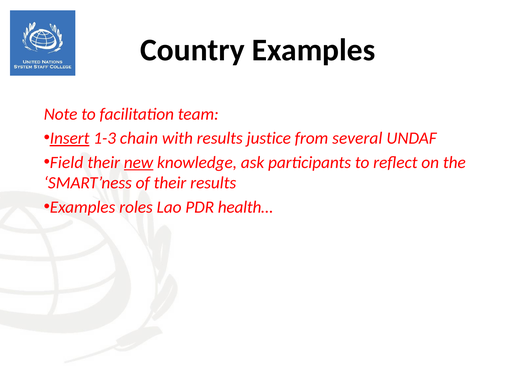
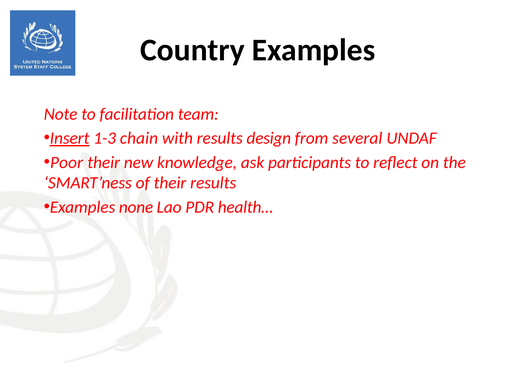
justice: justice -> design
Field: Field -> Poor
new underline: present -> none
roles: roles -> none
